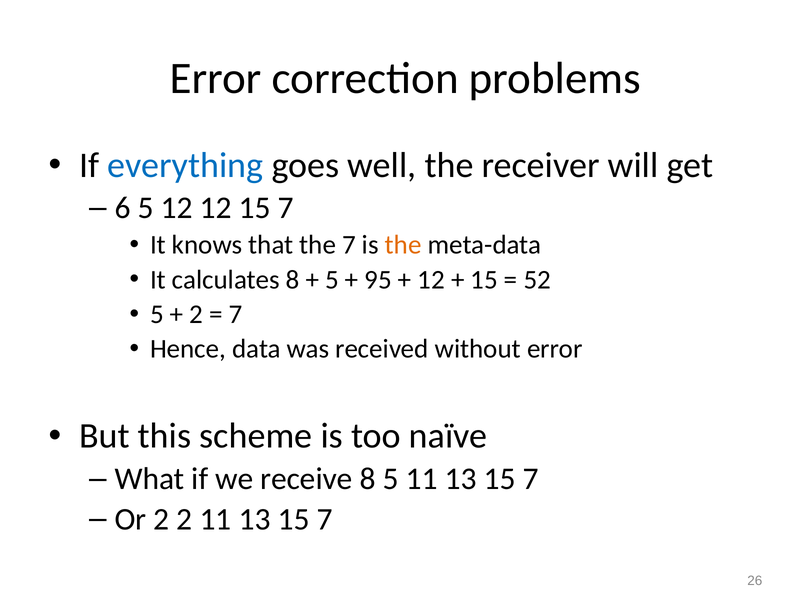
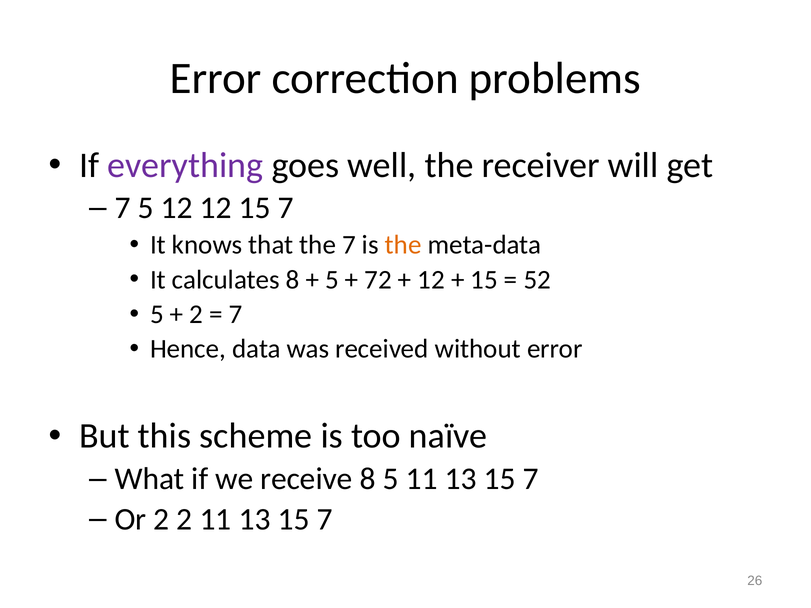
everything colour: blue -> purple
6 at (123, 208): 6 -> 7
95: 95 -> 72
